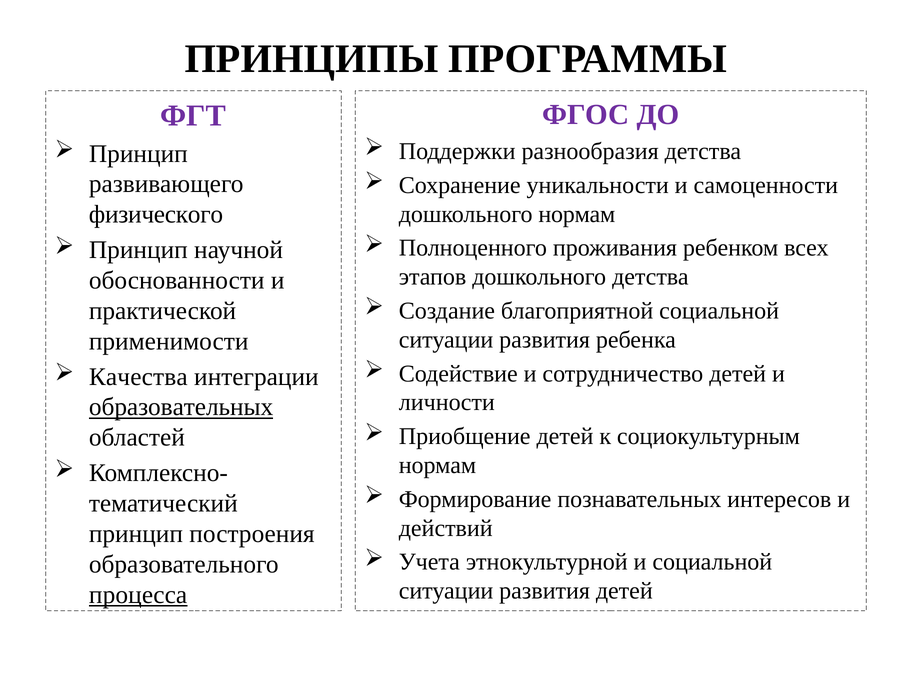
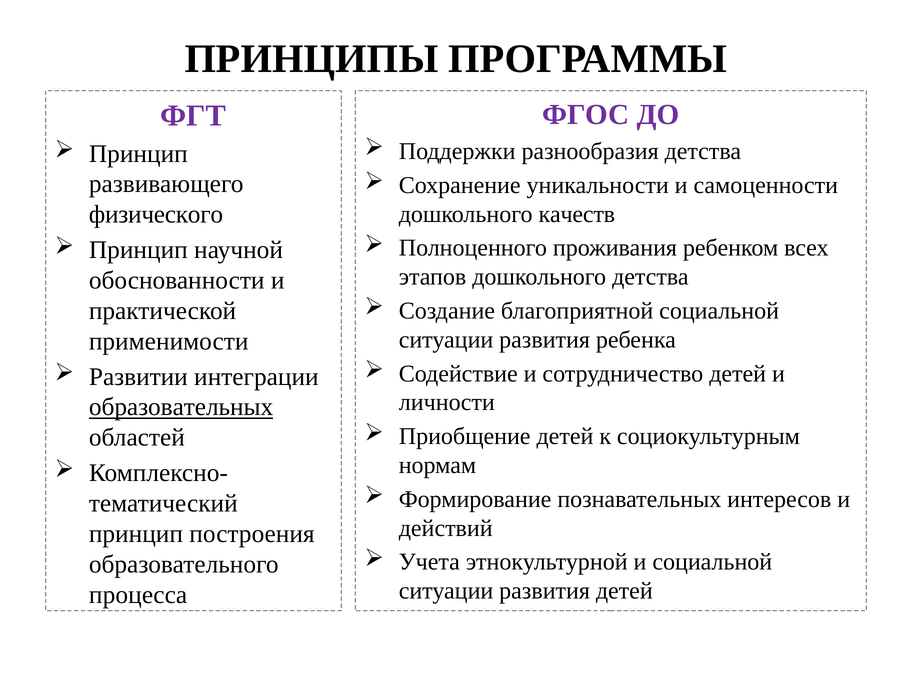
дошкольного нормам: нормам -> качеств
Качества: Качества -> Развитии
процесса underline: present -> none
